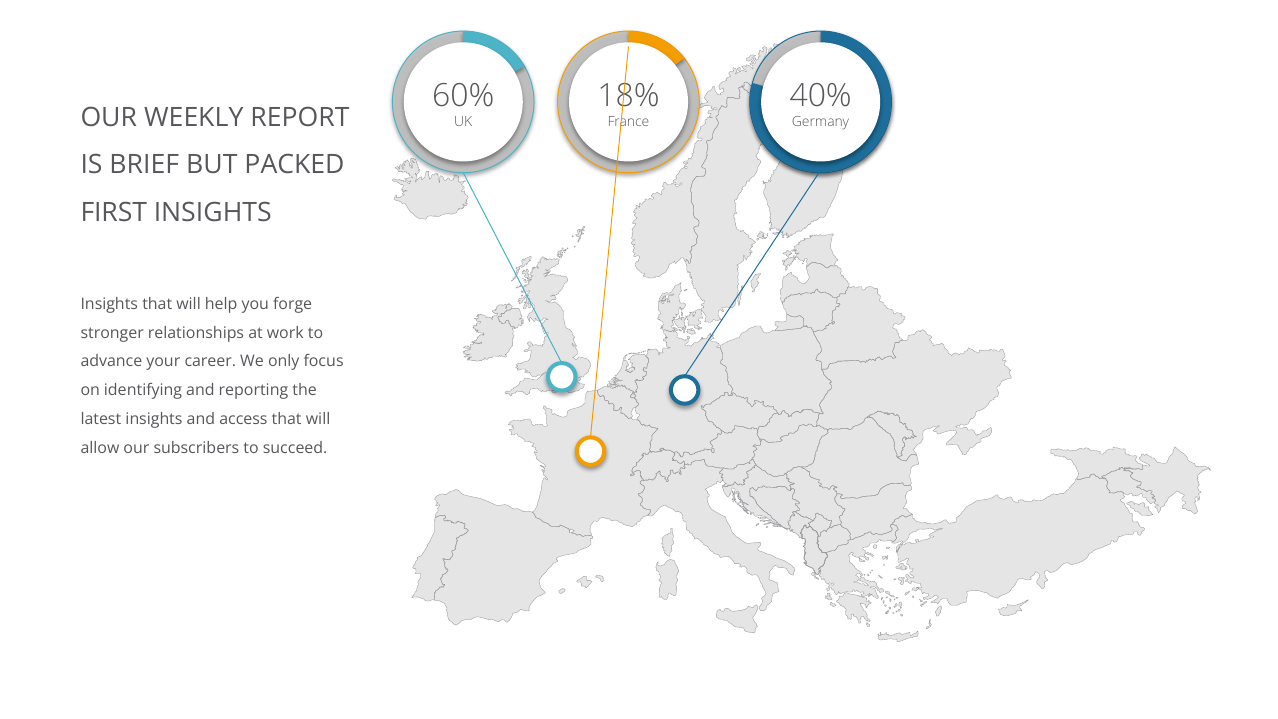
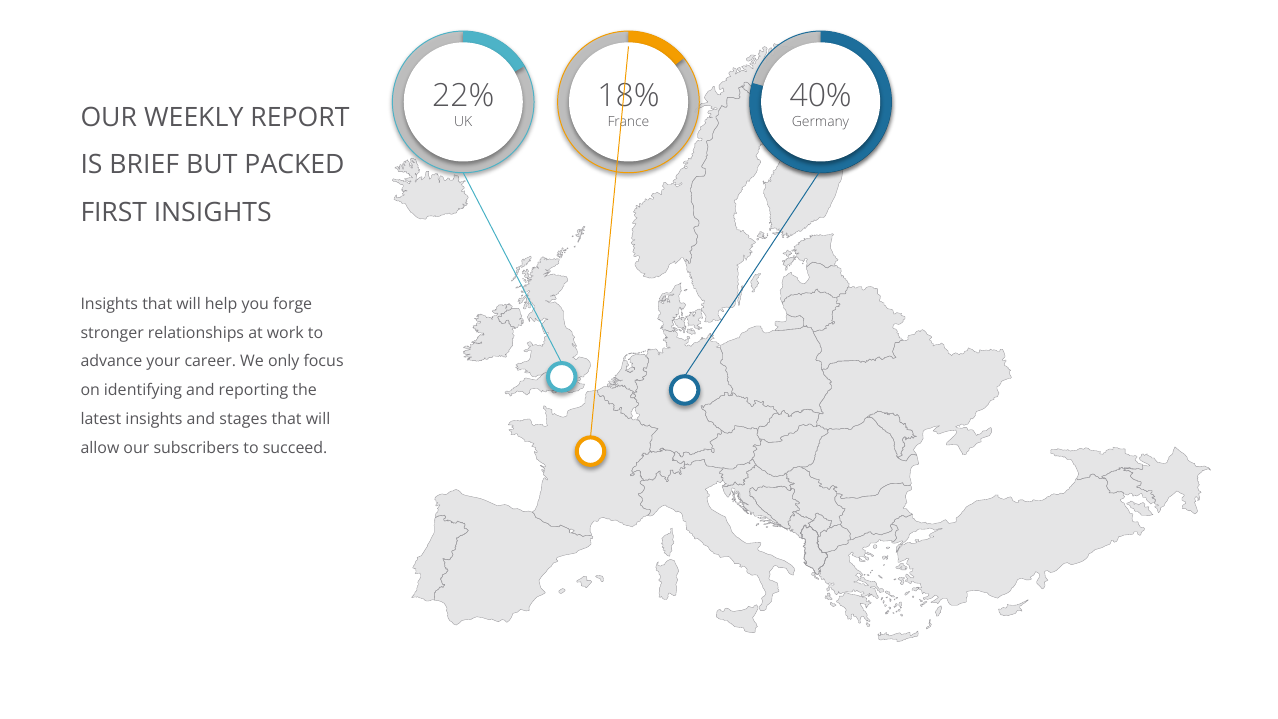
60%: 60% -> 22%
access: access -> stages
